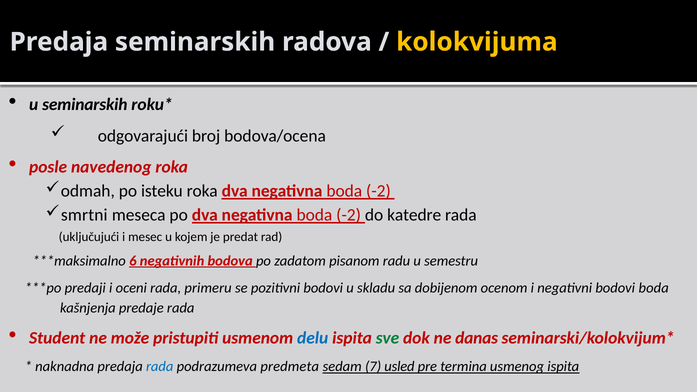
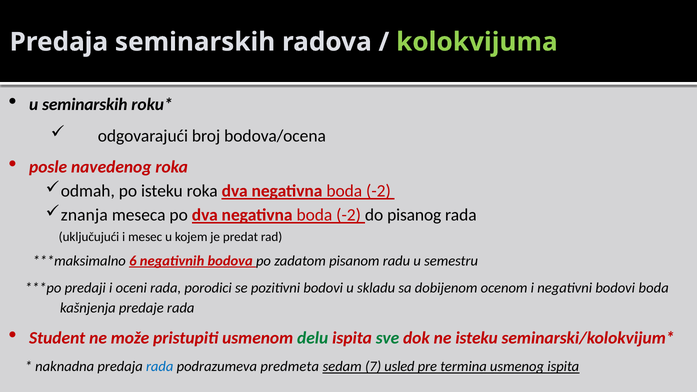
kolokvijuma colour: yellow -> light green
smrtni: smrtni -> znanja
katedre: katedre -> pisanog
primeru: primeru -> porodici
delu colour: blue -> green
ne danas: danas -> isteku
